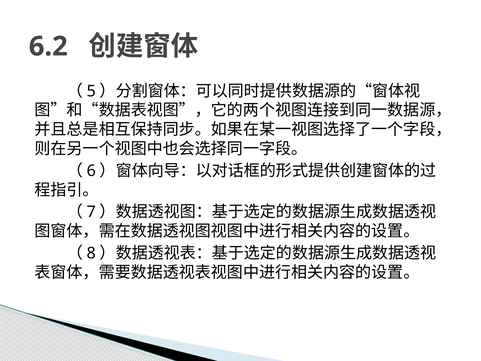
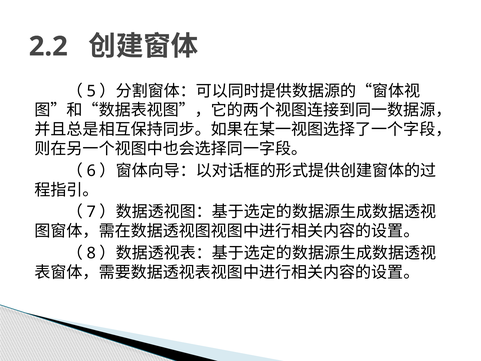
6.2: 6.2 -> 2.2
